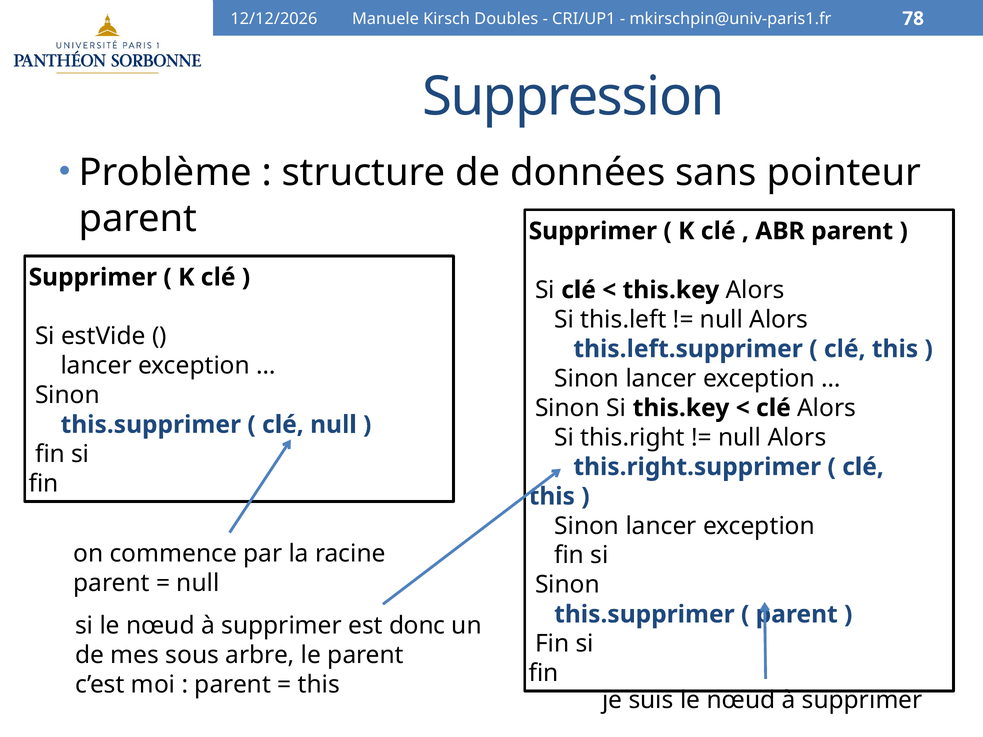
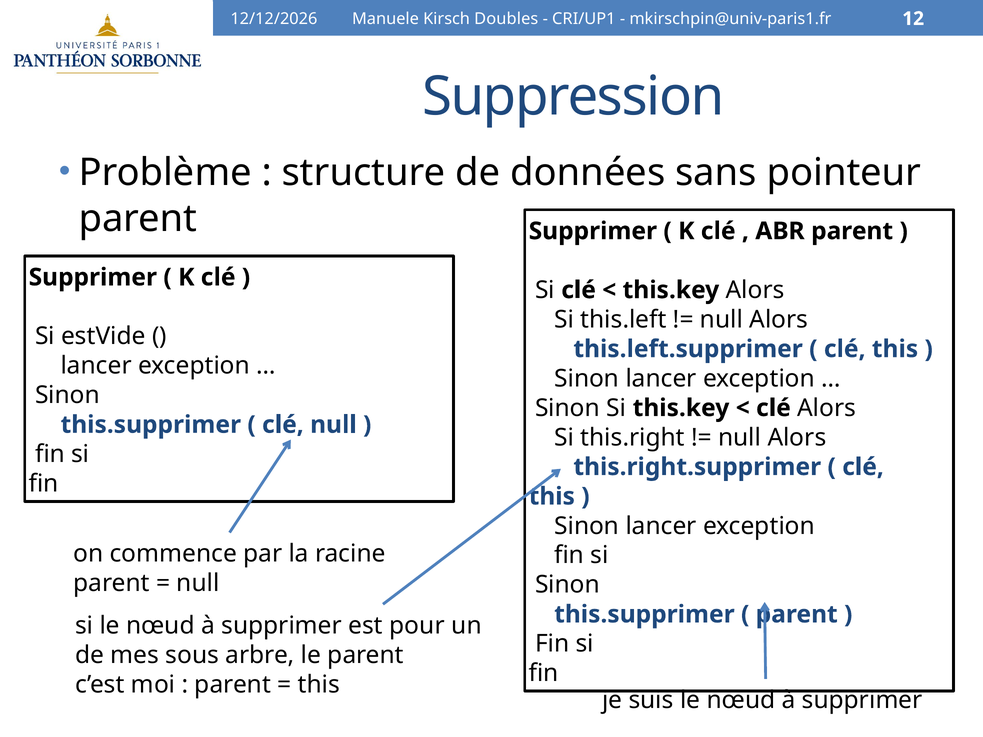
78: 78 -> 12
donc: donc -> pour
